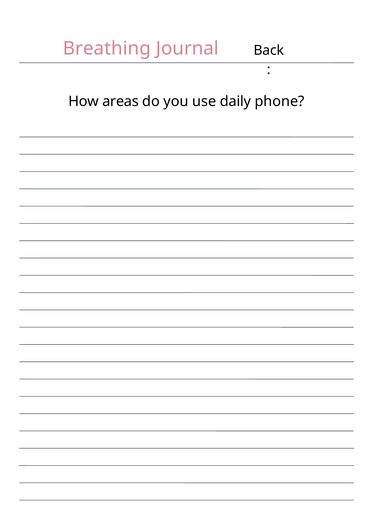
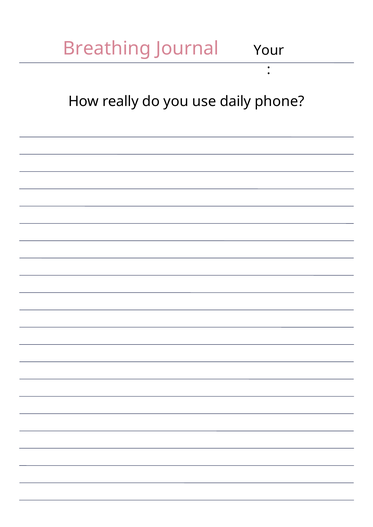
Back: Back -> Your
areas: areas -> really
